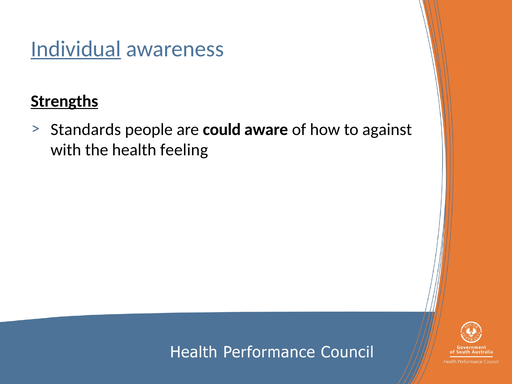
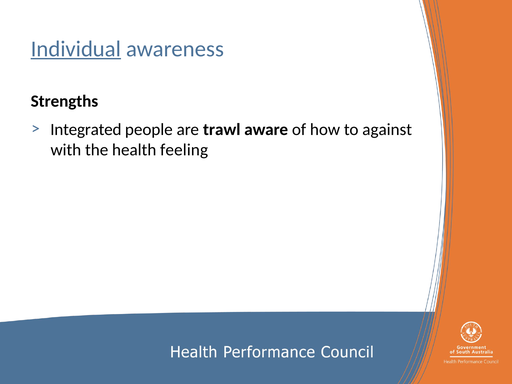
Strengths underline: present -> none
Standards: Standards -> Integrated
could: could -> trawl
